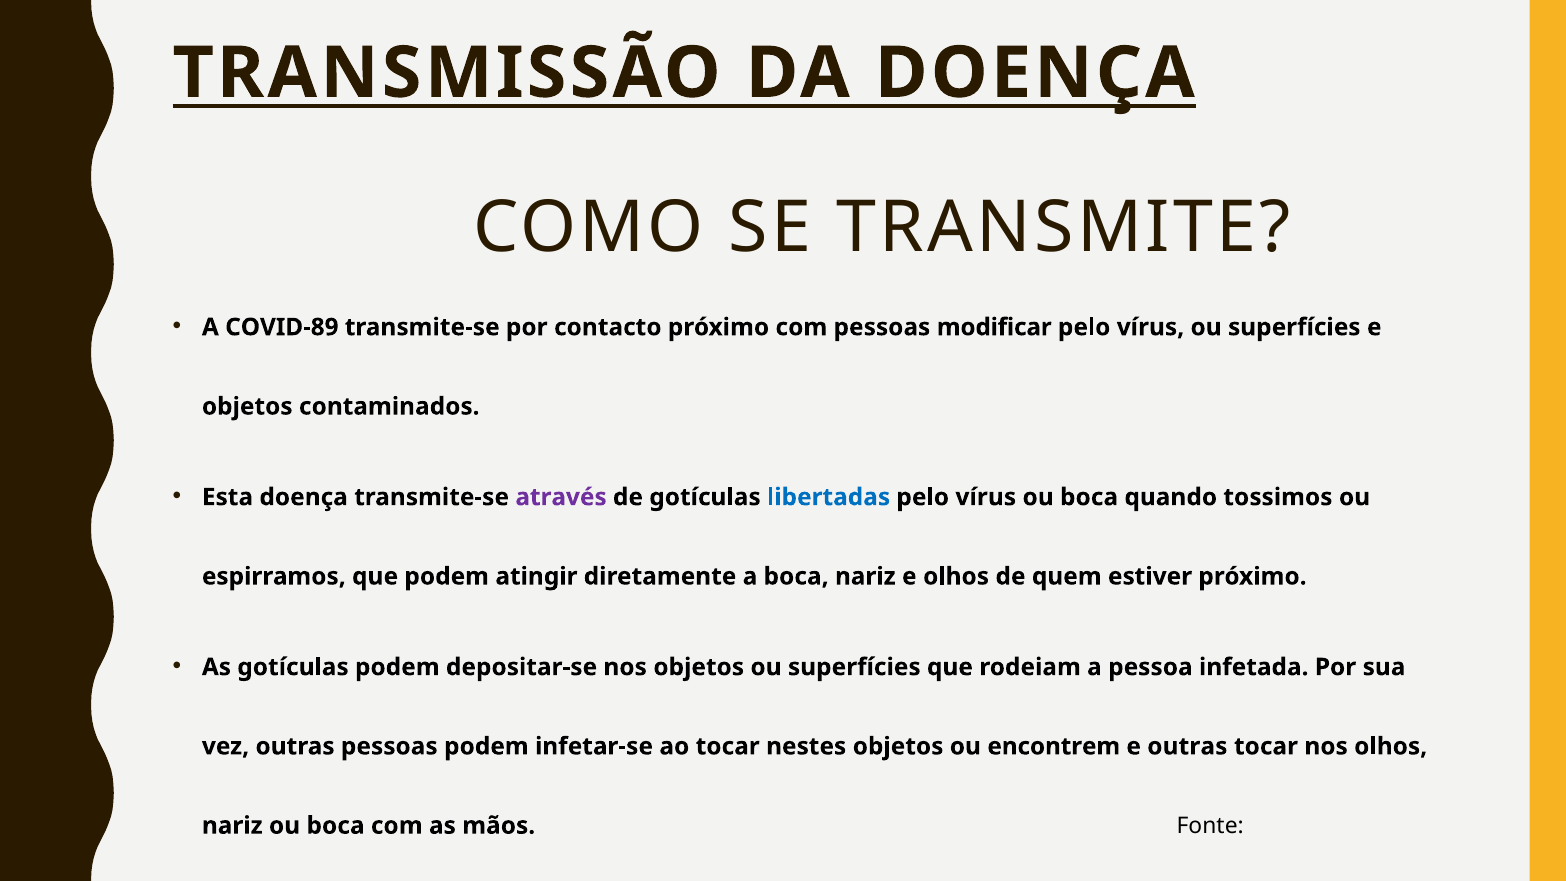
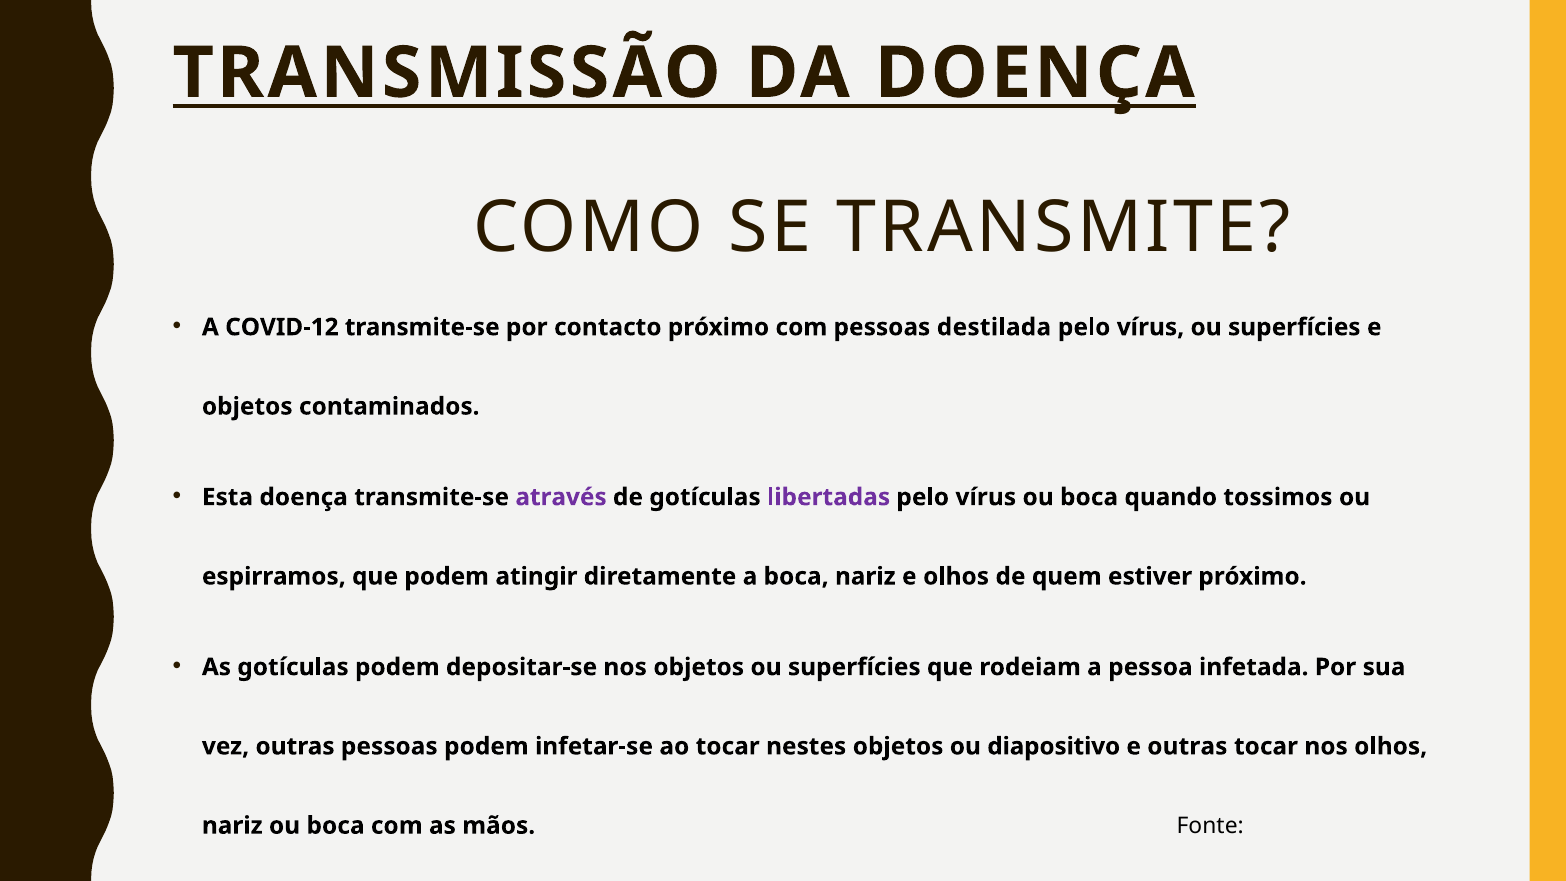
COVID-89: COVID-89 -> COVID-12
modificar: modificar -> destilada
libertadas colour: blue -> purple
encontrem: encontrem -> diapositivo
